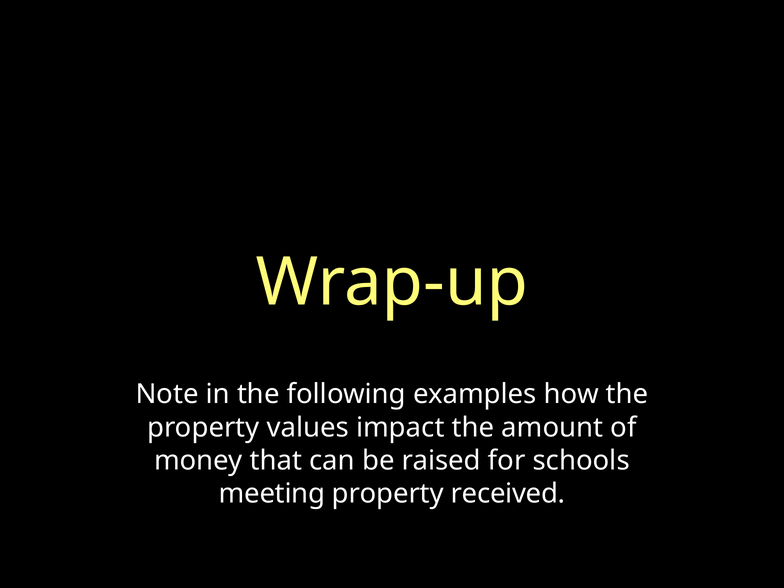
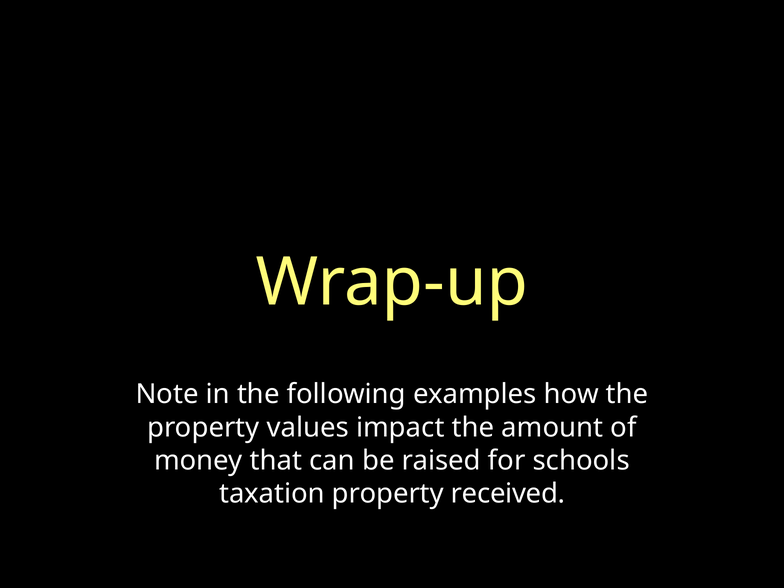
meeting: meeting -> taxation
